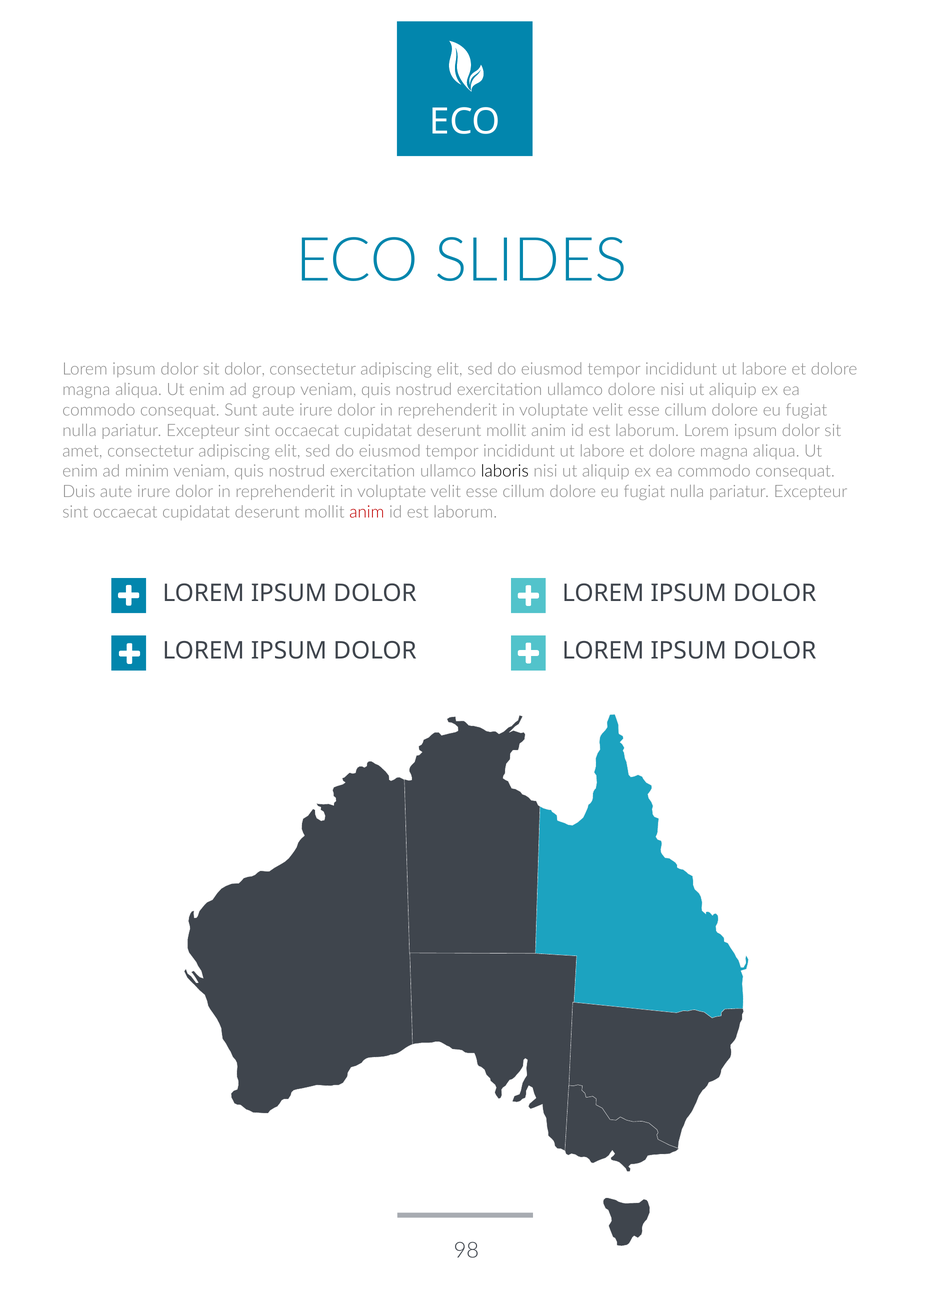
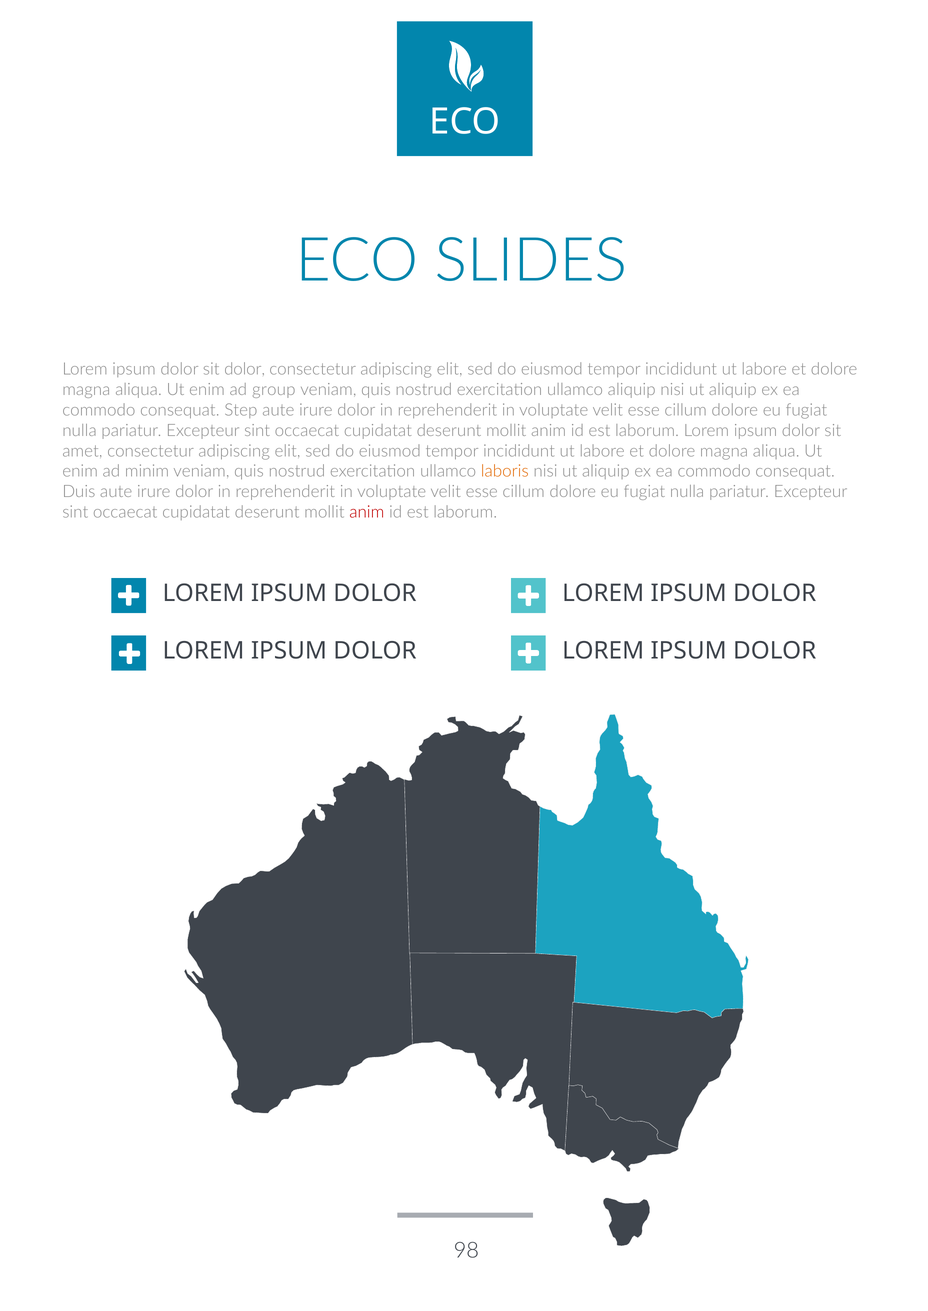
ullamco dolore: dolore -> aliquip
Sunt: Sunt -> Step
laboris colour: black -> orange
